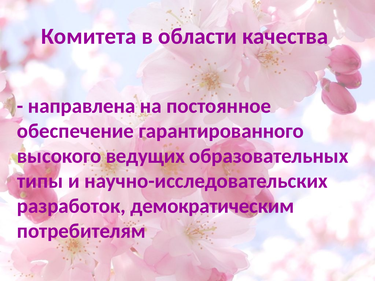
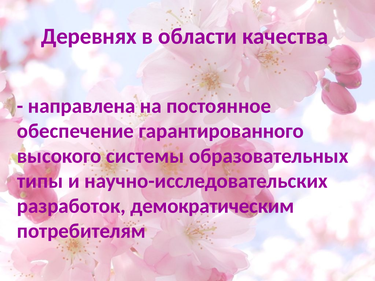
Комитета: Комитета -> Деревнях
ведущих: ведущих -> системы
